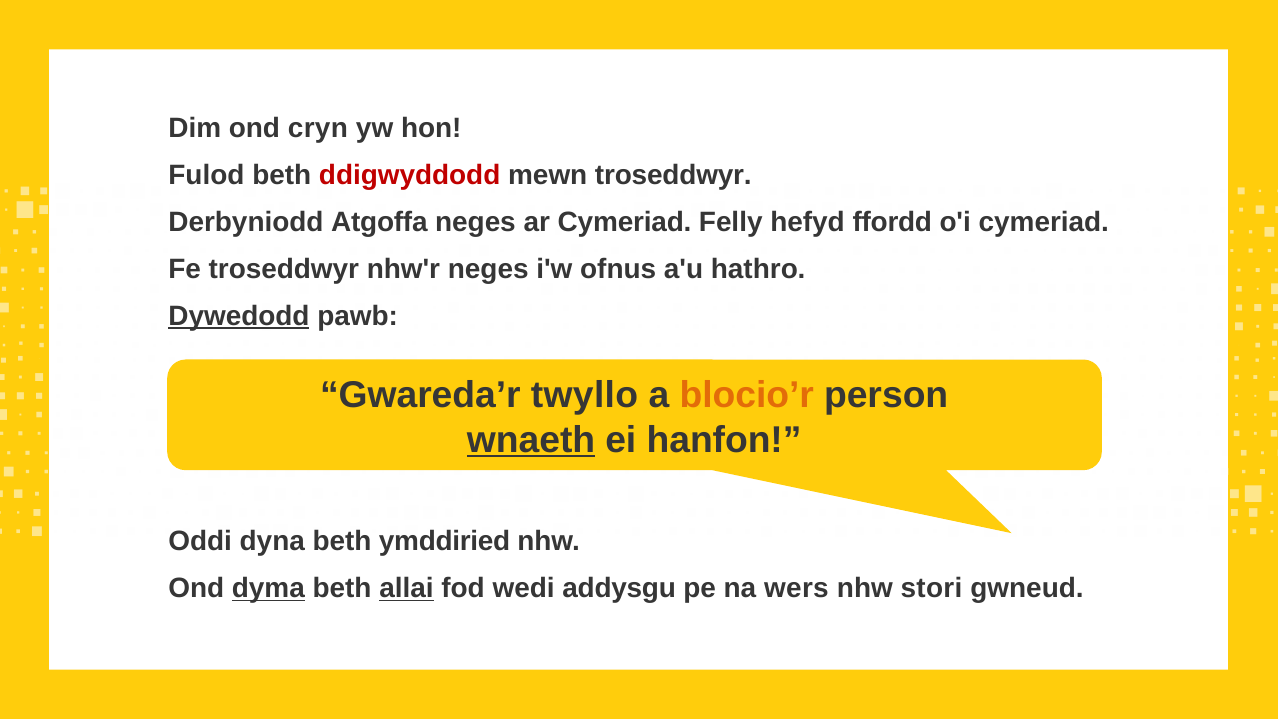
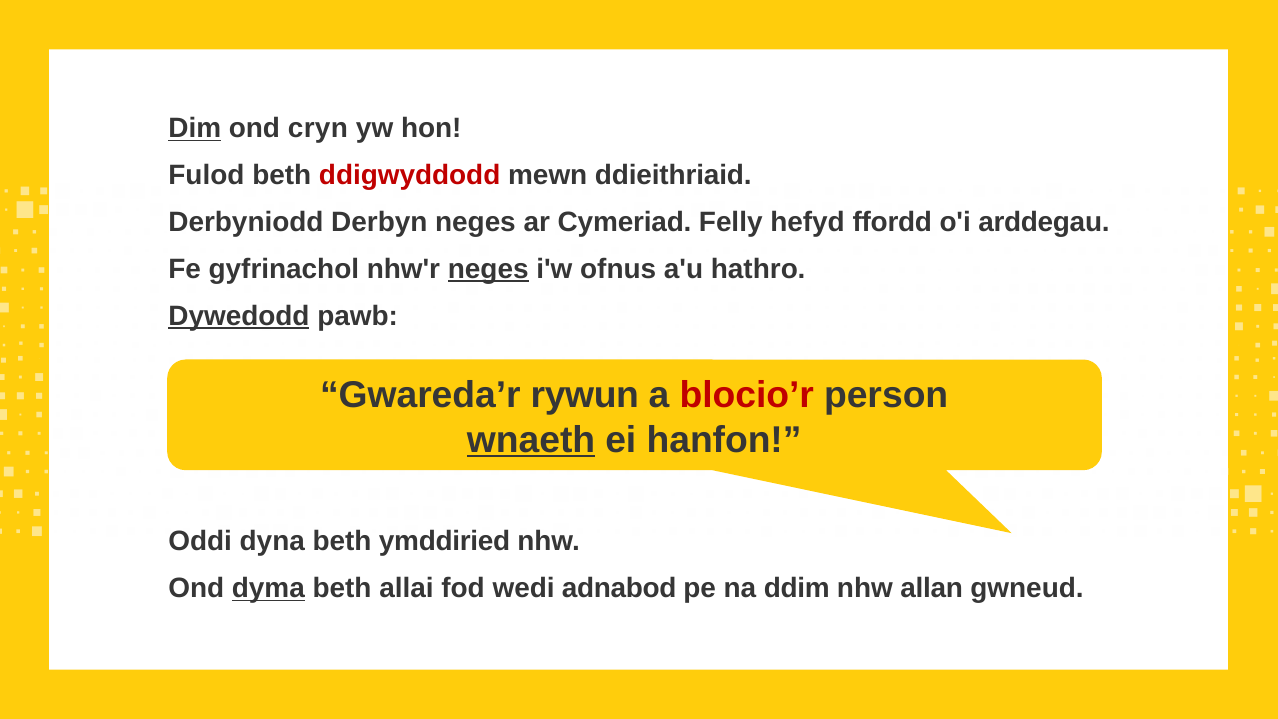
Dim underline: none -> present
mewn troseddwyr: troseddwyr -> ddieithriaid
Atgoffa: Atgoffa -> Derbyn
o'i cymeriad: cymeriad -> arddegau
Fe troseddwyr: troseddwyr -> gyfrinachol
neges at (488, 269) underline: none -> present
twyllo: twyllo -> rywun
blocio’r colour: orange -> red
allai underline: present -> none
addysgu: addysgu -> adnabod
wers: wers -> ddim
stori: stori -> allan
